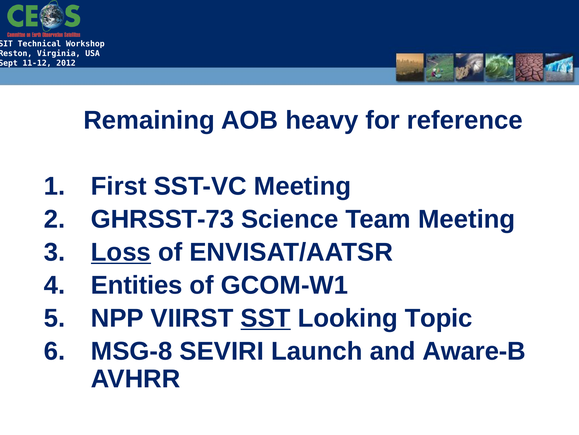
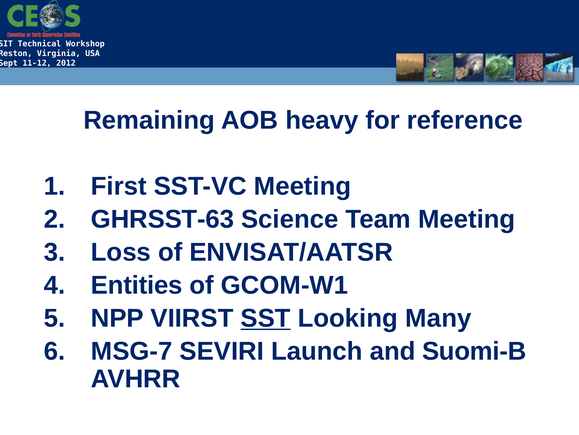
GHRSST-73: GHRSST-73 -> GHRSST-63
Loss underline: present -> none
Topic: Topic -> Many
MSG-8: MSG-8 -> MSG-7
Aware-B: Aware-B -> Suomi-B
